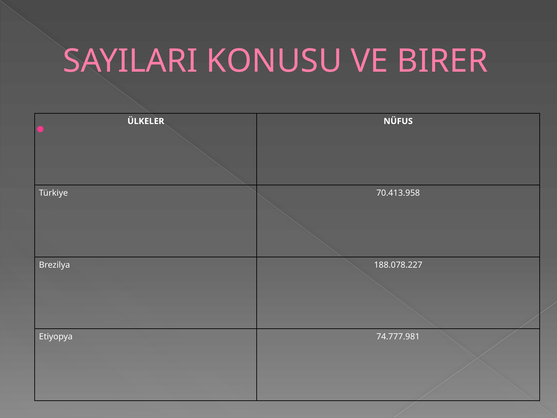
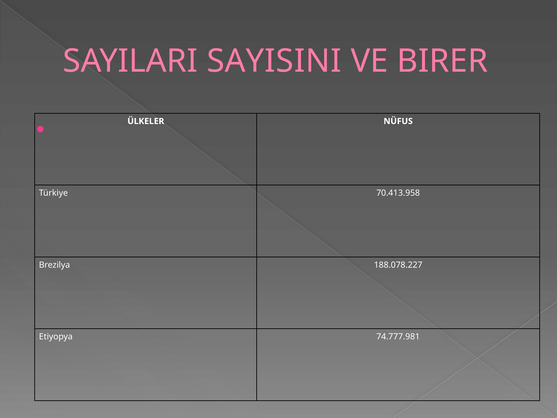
KONUSU: KONUSU -> SAYISINI
